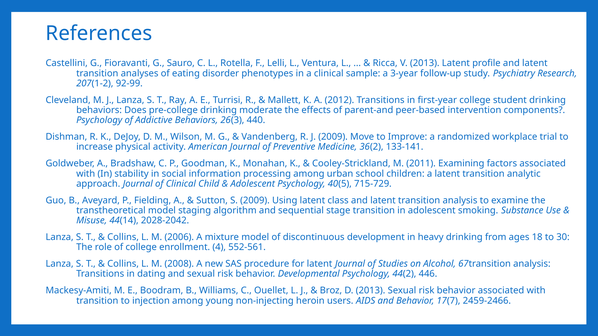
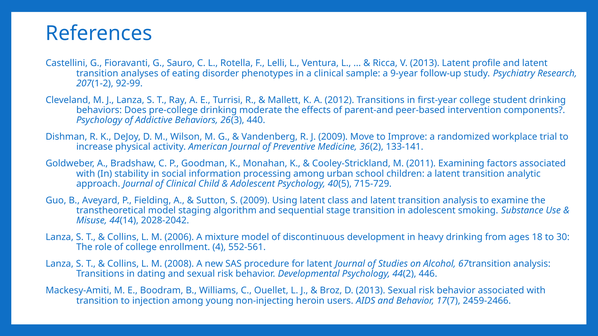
3-year: 3-year -> 9-year
